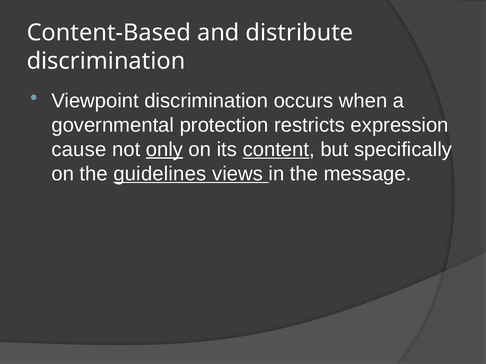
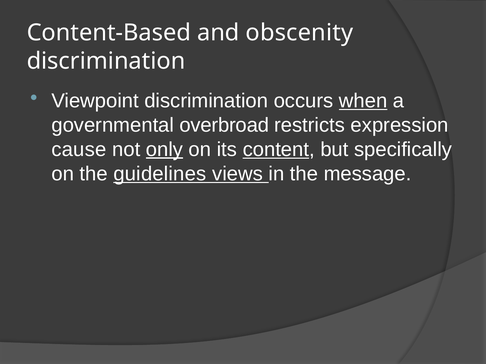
distribute: distribute -> obscenity
when underline: none -> present
protection: protection -> overbroad
